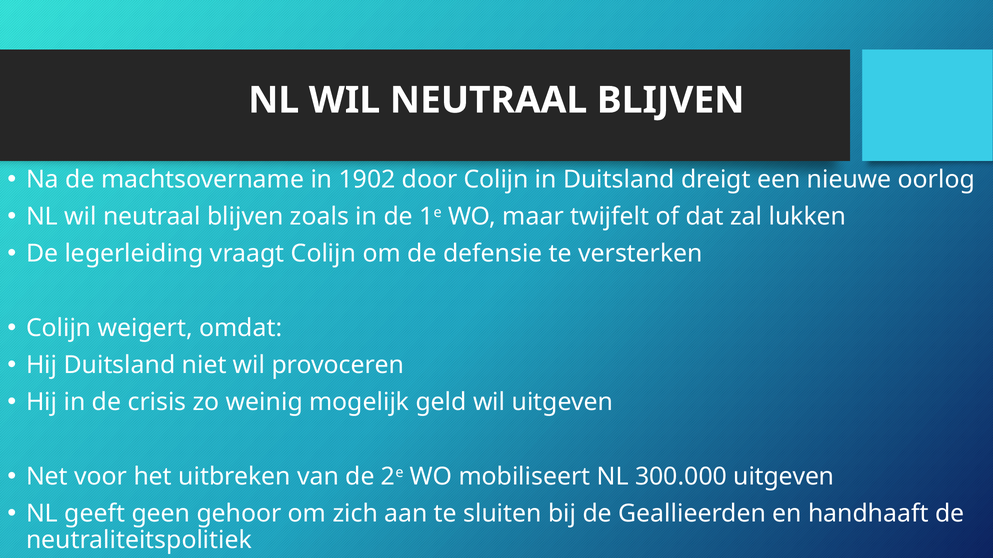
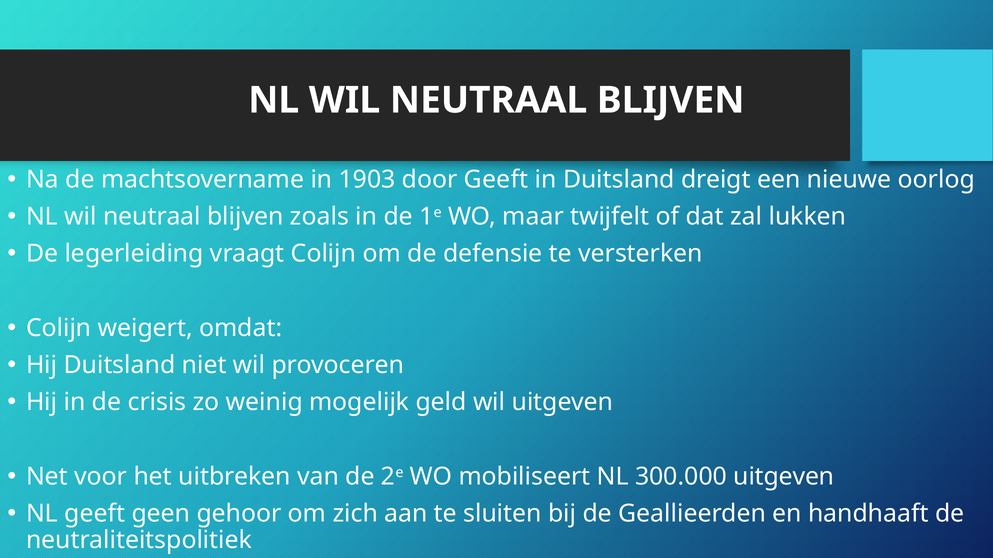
1902: 1902 -> 1903
door Colijn: Colijn -> Geeft
